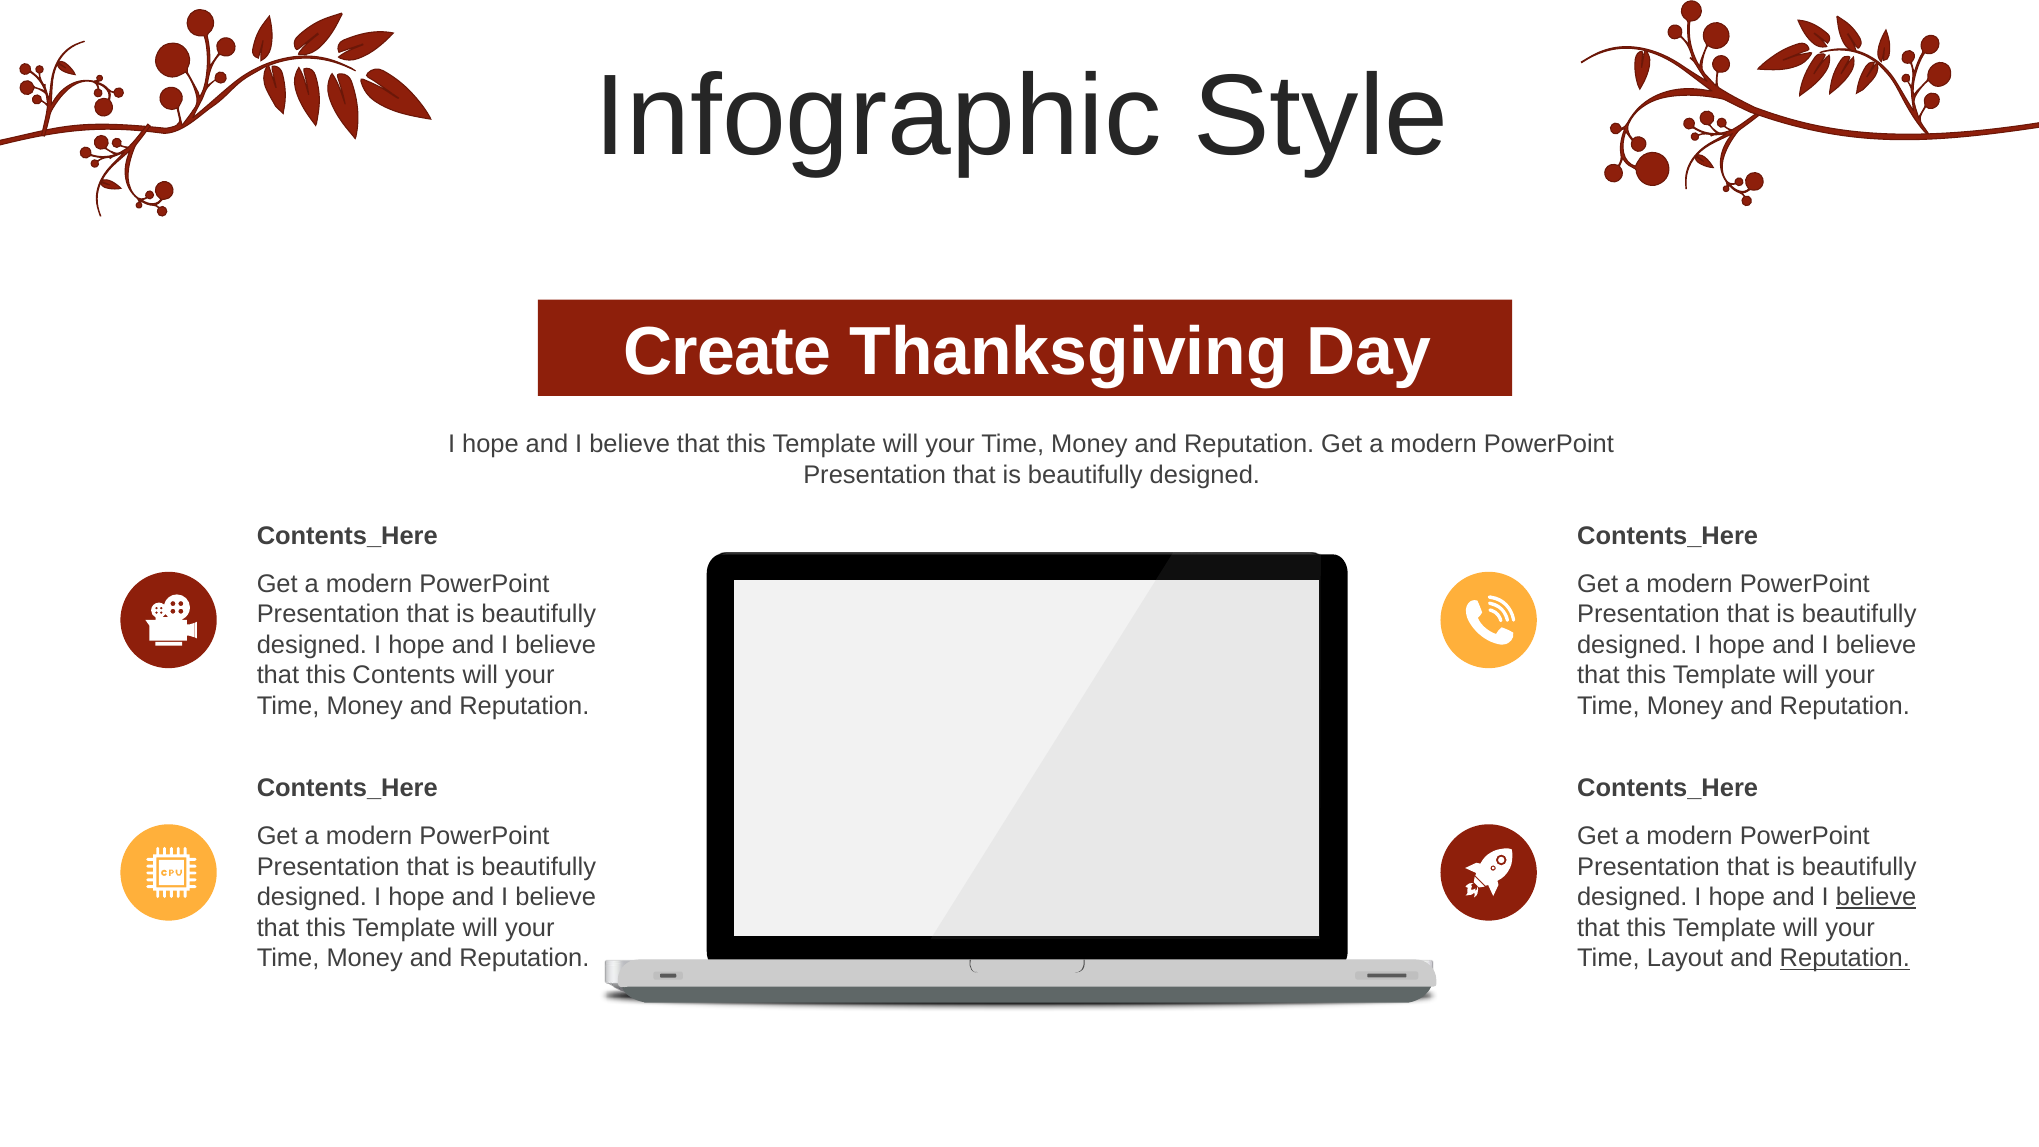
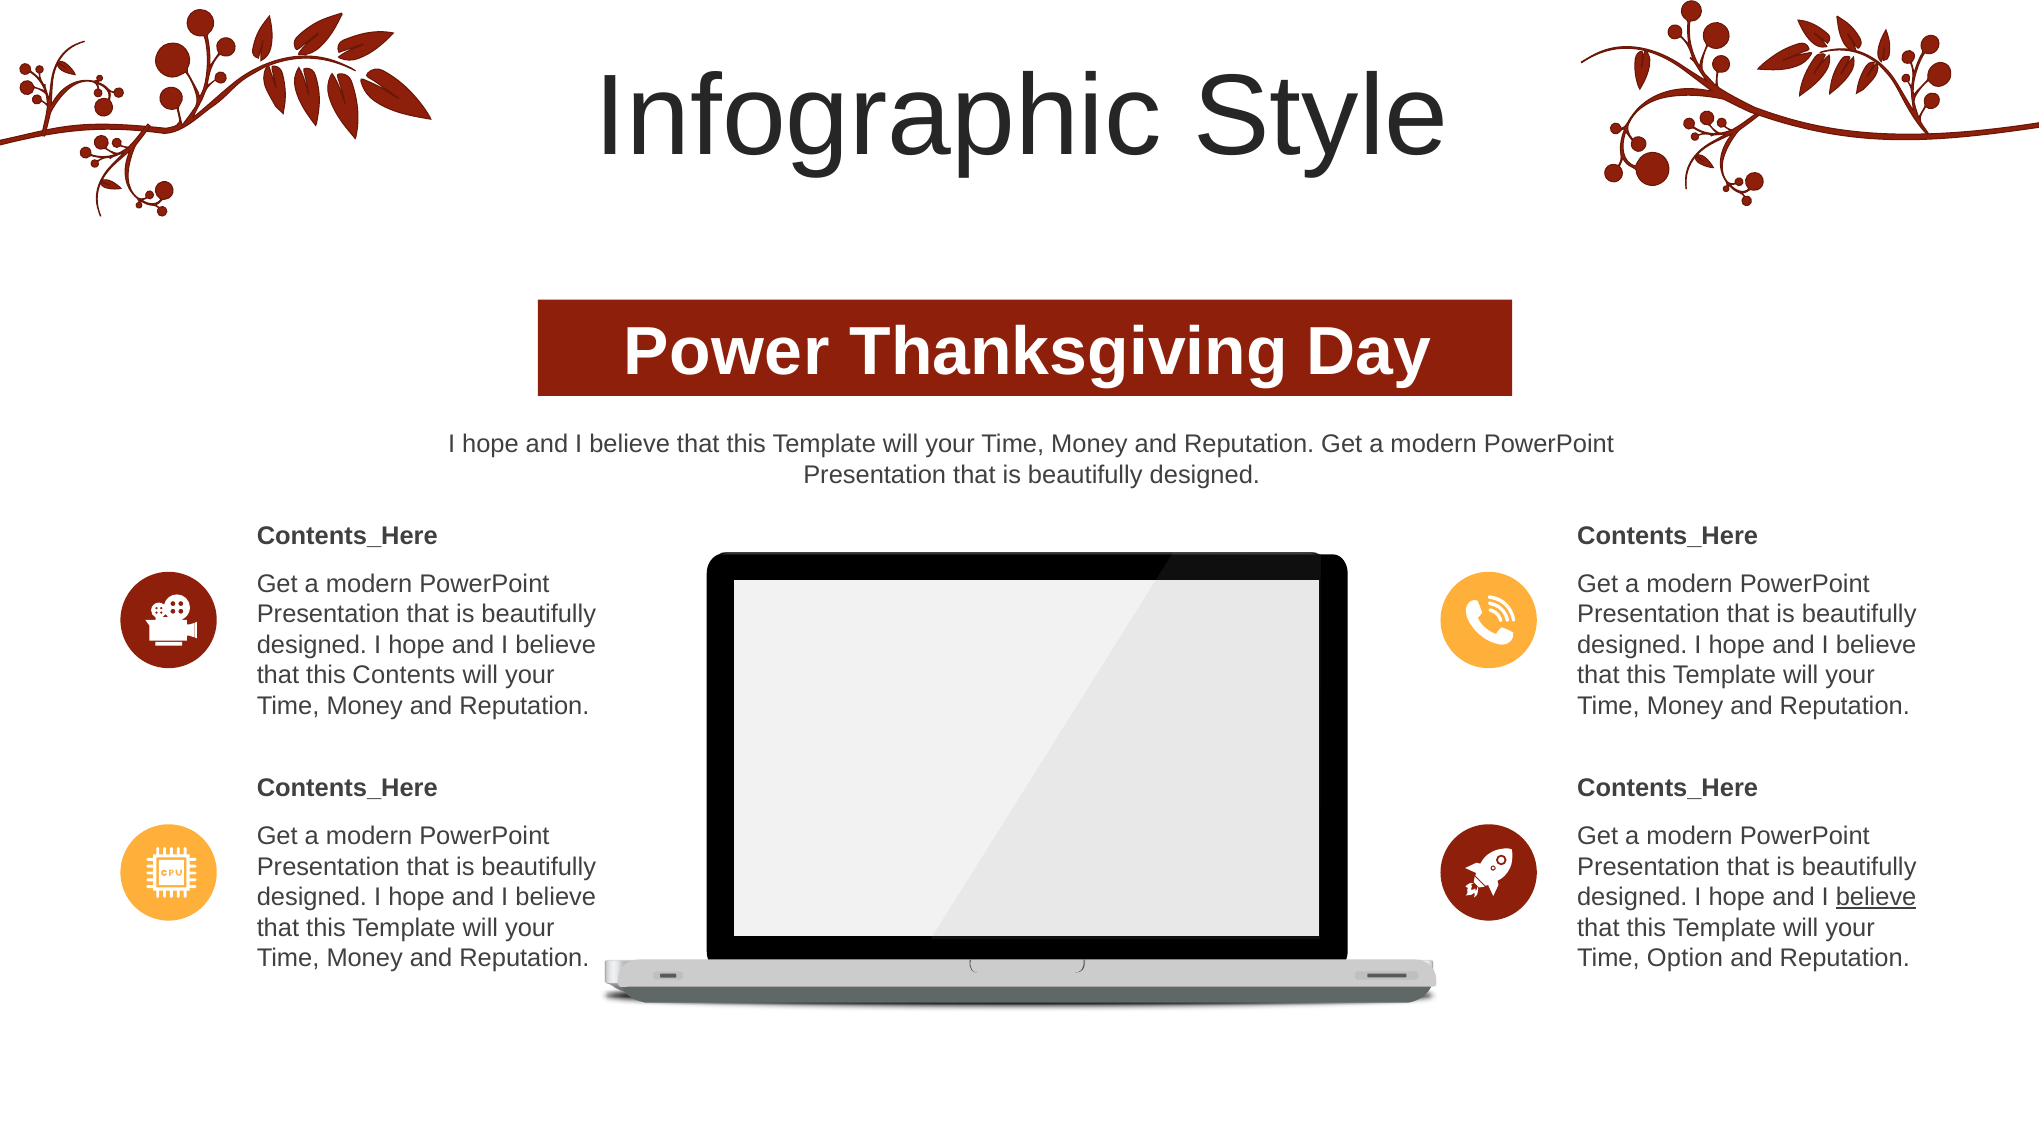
Create: Create -> Power
Layout: Layout -> Option
Reputation at (1845, 958) underline: present -> none
